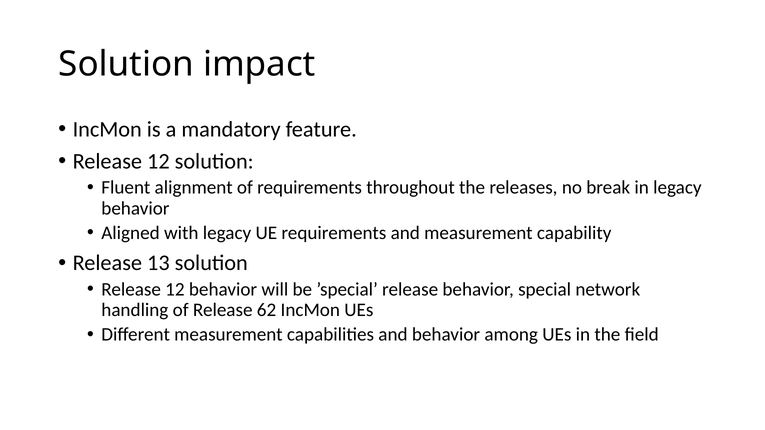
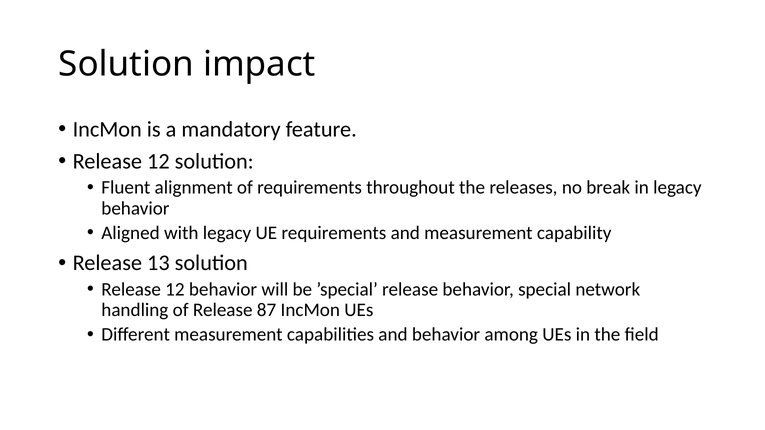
62: 62 -> 87
